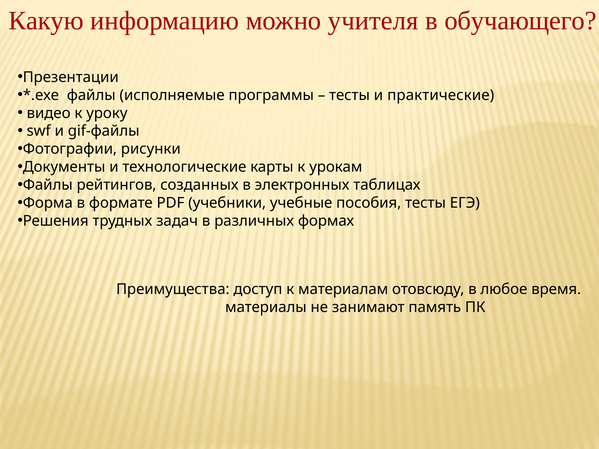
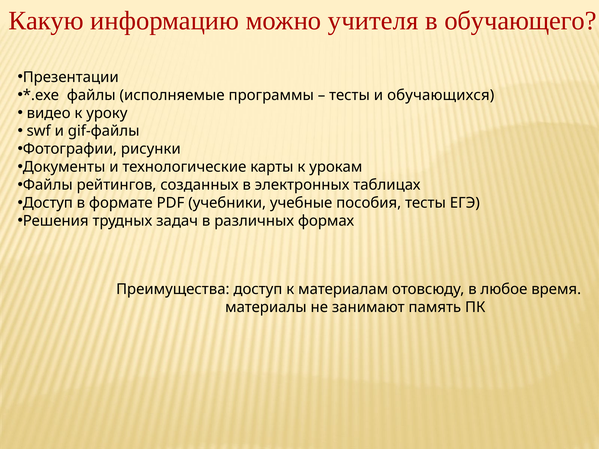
практические: практические -> обучающихся
Форма at (48, 203): Форма -> Доступ
